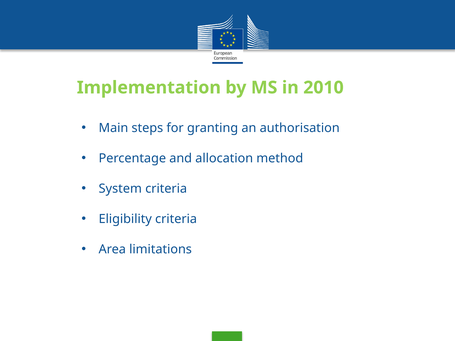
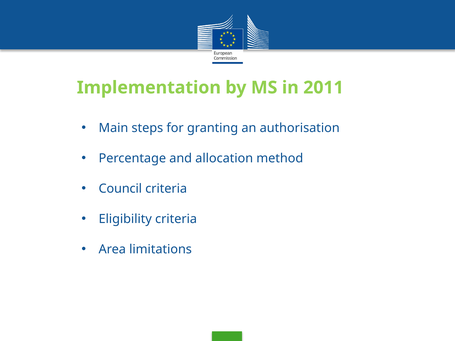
2010: 2010 -> 2011
System: System -> Council
